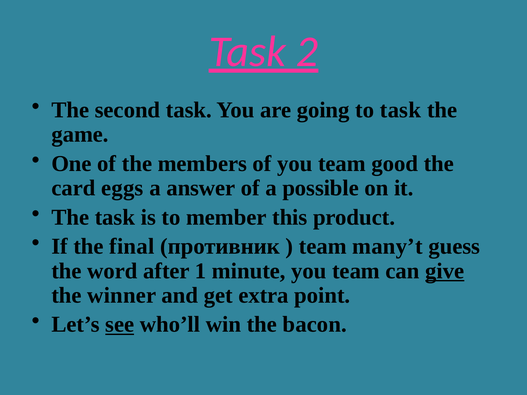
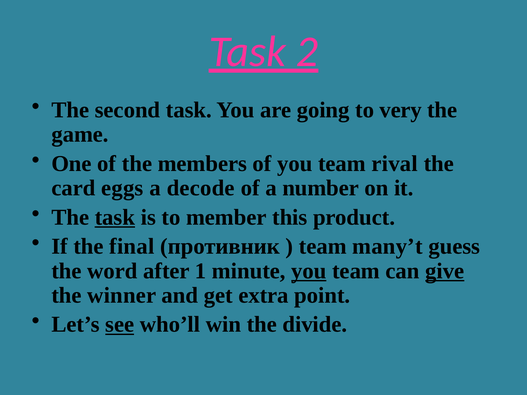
to task: task -> very
good: good -> rival
answer: answer -> decode
possible: possible -> number
task at (115, 217) underline: none -> present
you at (309, 271) underline: none -> present
bacon: bacon -> divide
